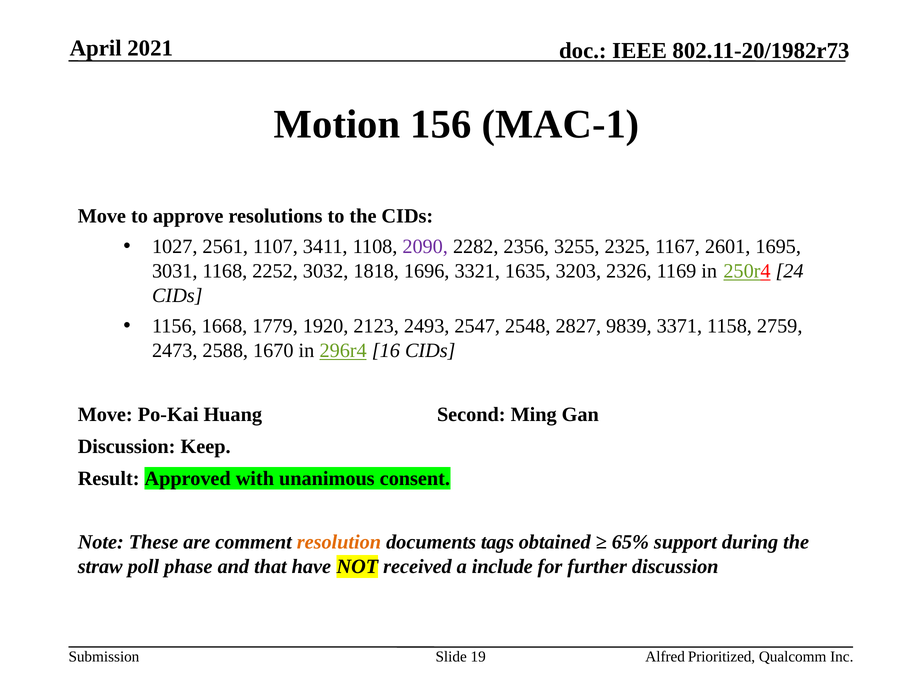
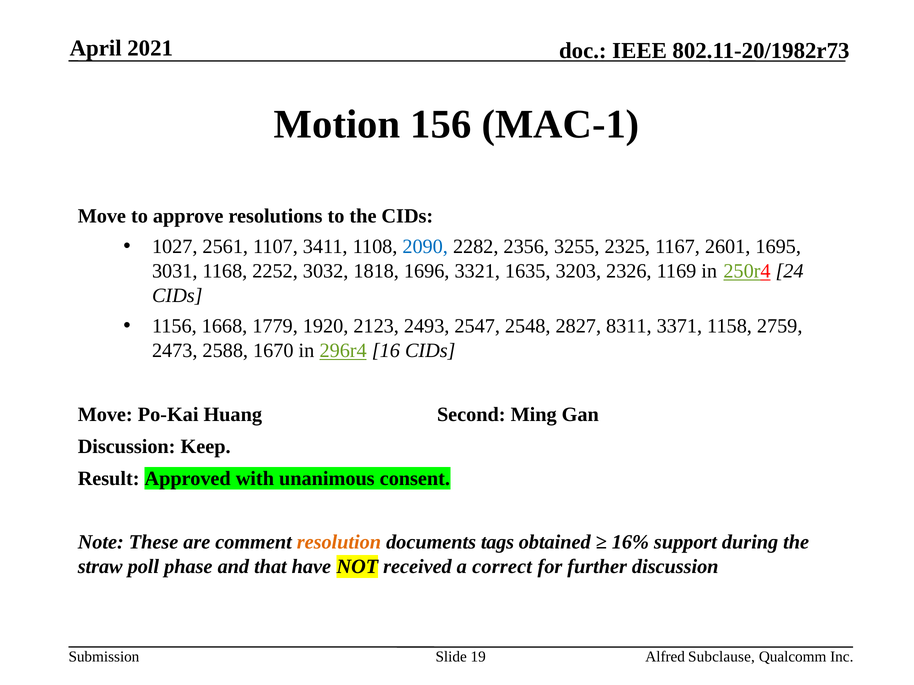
2090 colour: purple -> blue
9839: 9839 -> 8311
65%: 65% -> 16%
include: include -> correct
Prioritized: Prioritized -> Subclause
